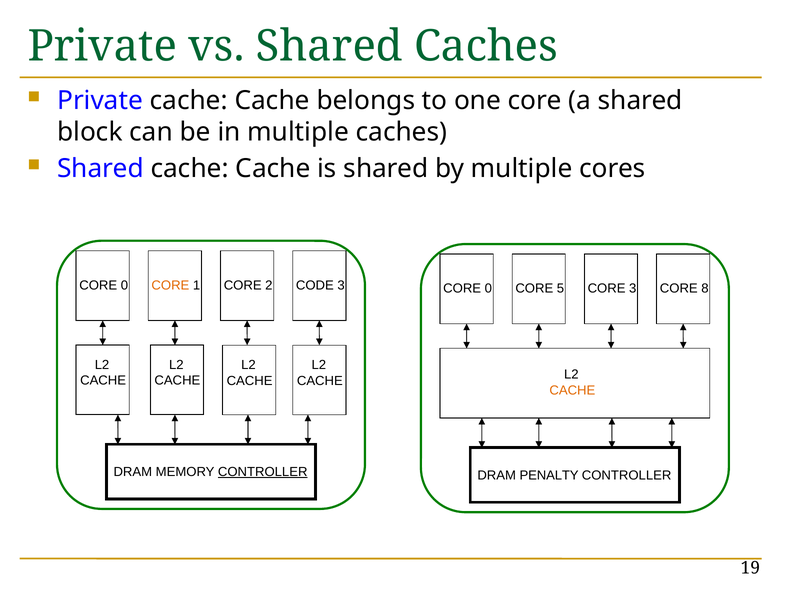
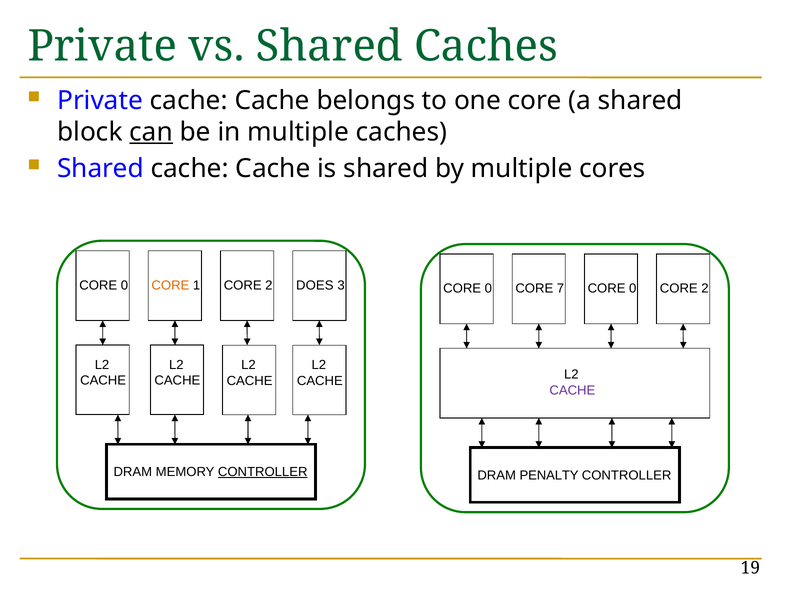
can underline: none -> present
CODE: CODE -> DOES
5: 5 -> 7
3 at (633, 289): 3 -> 0
8 at (705, 289): 8 -> 2
CACHE at (572, 390) colour: orange -> purple
